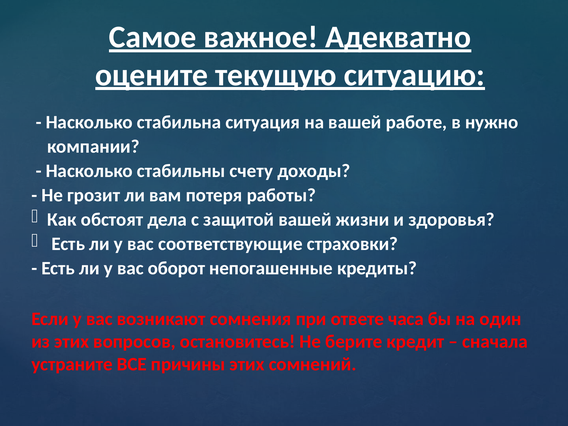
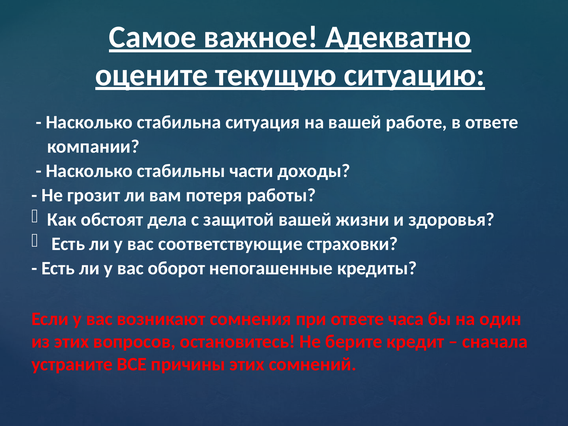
в нужно: нужно -> ответе
счету: счету -> части
